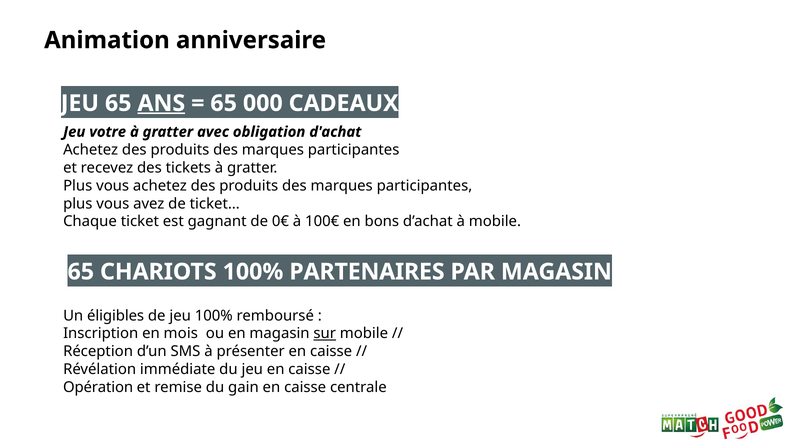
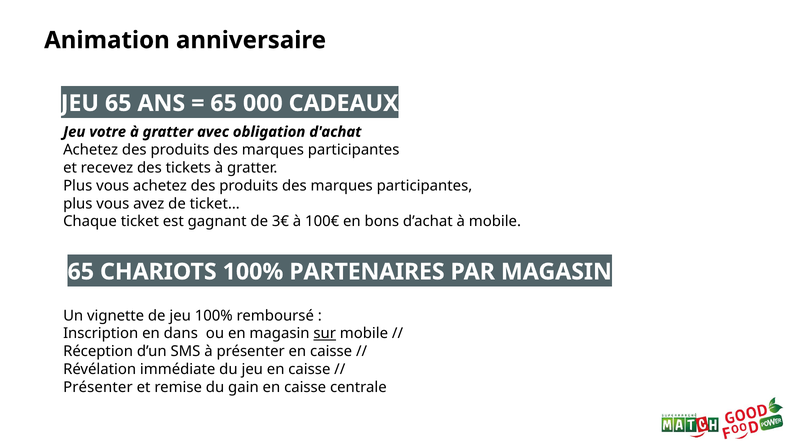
ANS underline: present -> none
0€: 0€ -> 3€
éligibles: éligibles -> vignette
mois: mois -> dans
Opération at (98, 387): Opération -> Présenter
